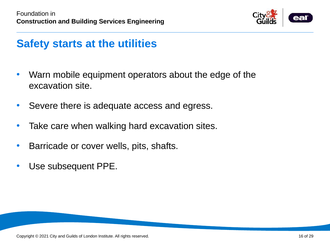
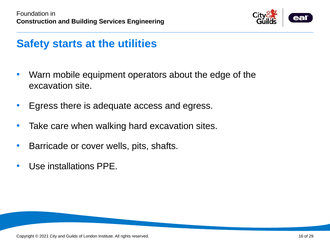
Severe at (43, 106): Severe -> Egress
subsequent: subsequent -> installations
